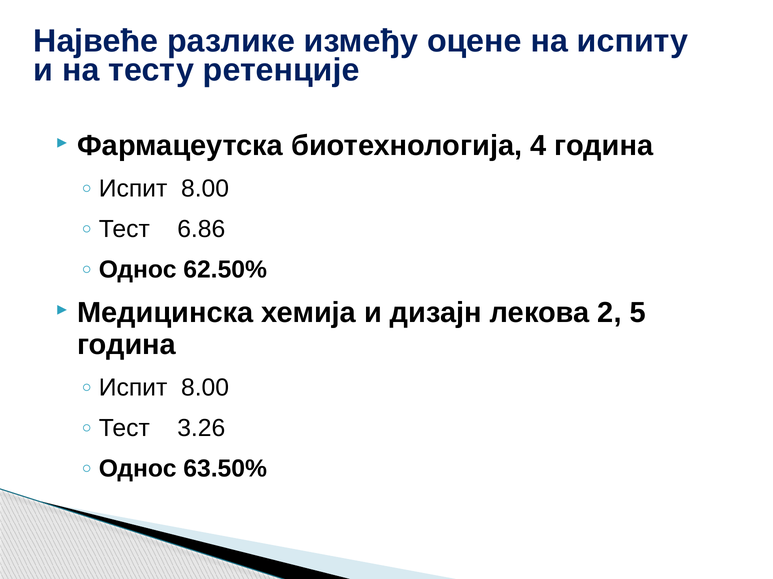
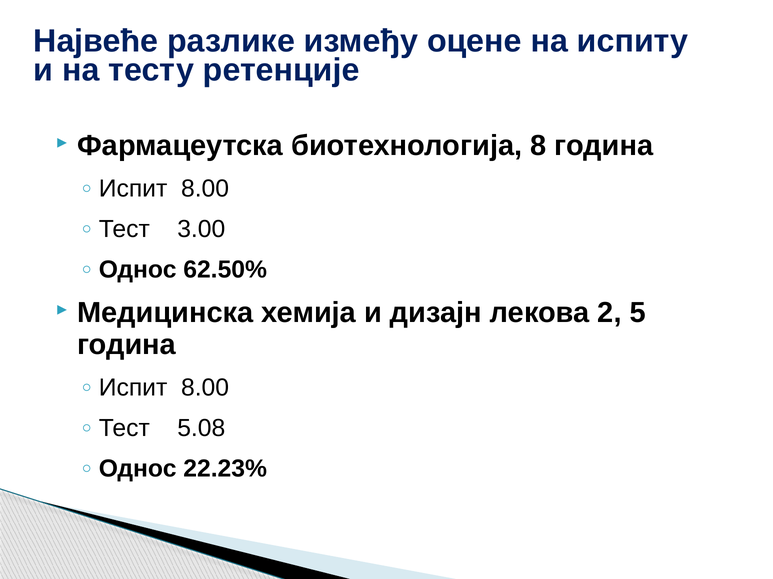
4: 4 -> 8
6.86: 6.86 -> 3.00
3.26: 3.26 -> 5.08
63.50%: 63.50% -> 22.23%
